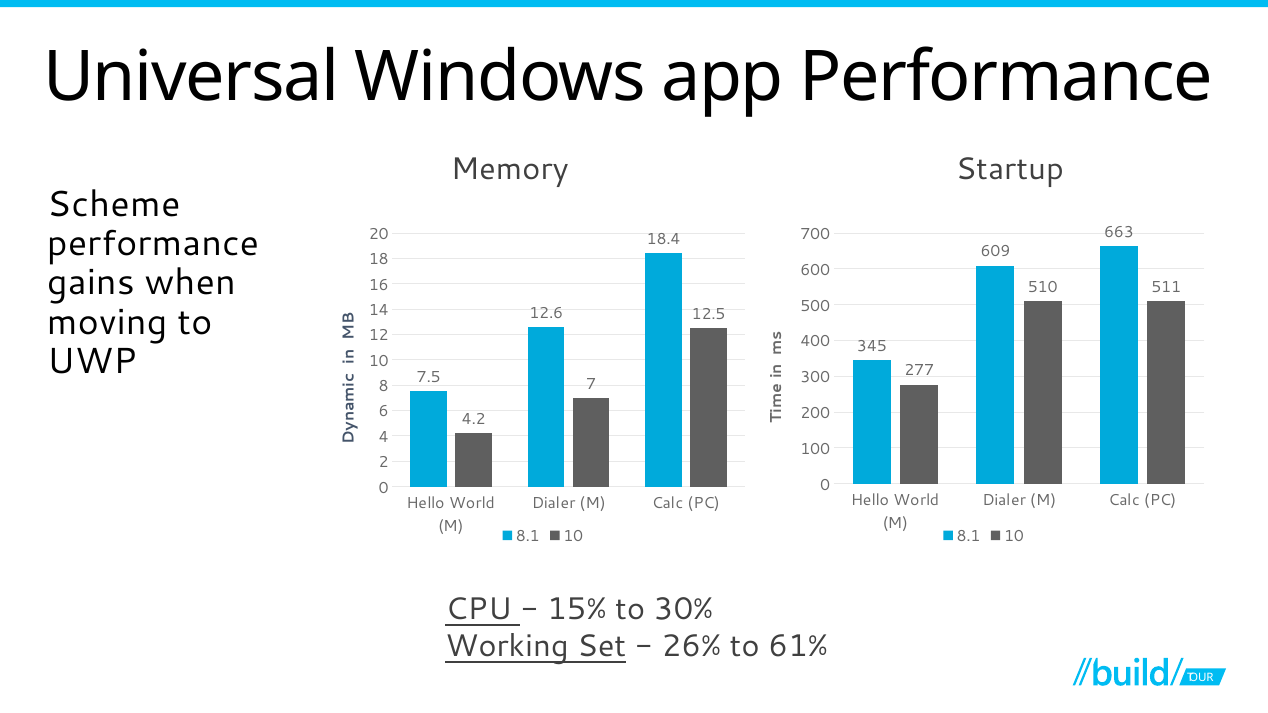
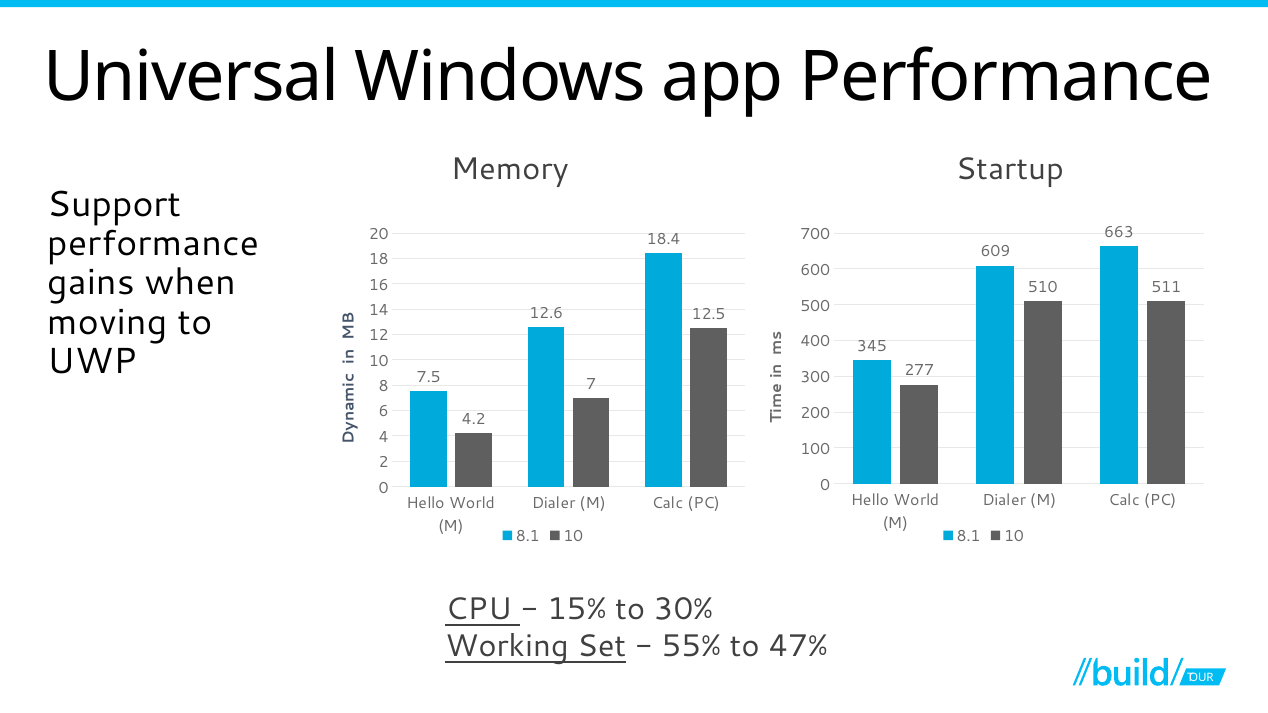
Scheme: Scheme -> Support
26%: 26% -> 55%
61%: 61% -> 47%
